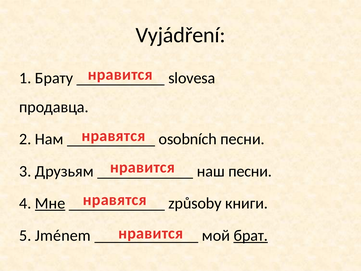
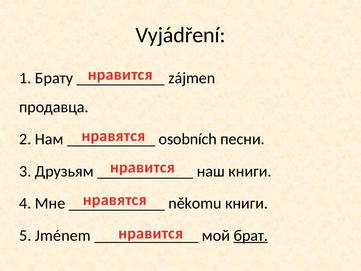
slovesa: slovesa -> zájmen
наш песни: песни -> книги
Мне underline: present -> none
způsoby: způsoby -> někomu
